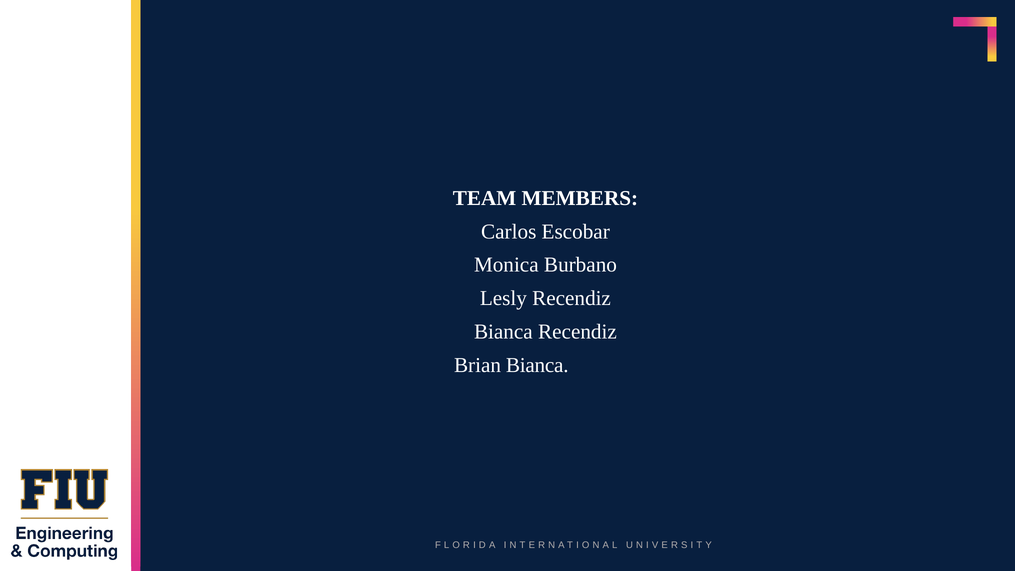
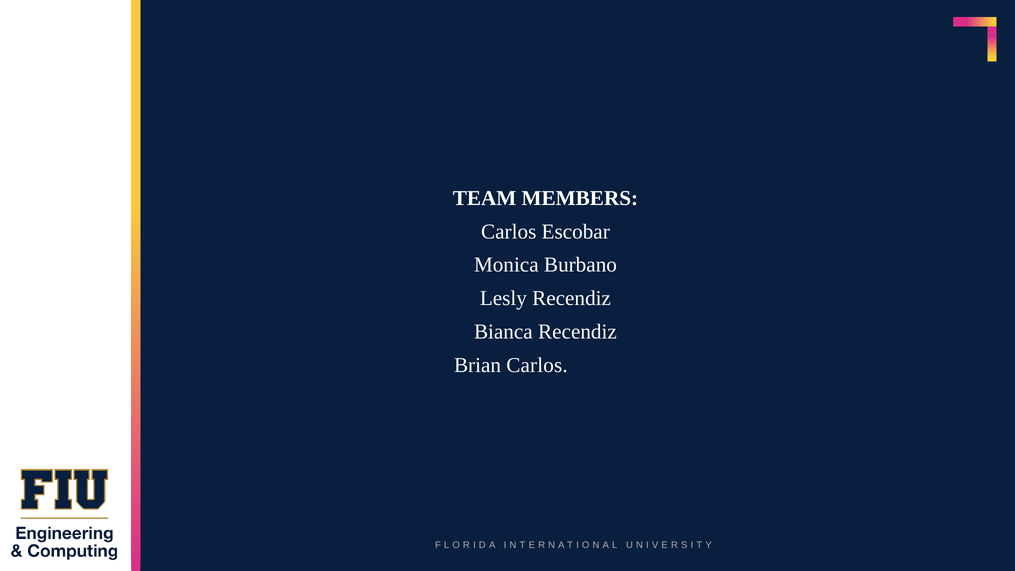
Brian Bianca: Bianca -> Carlos
